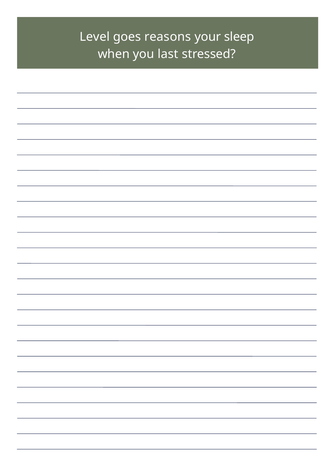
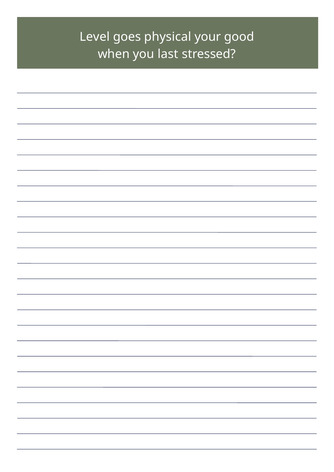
reasons: reasons -> physical
sleep: sleep -> good
